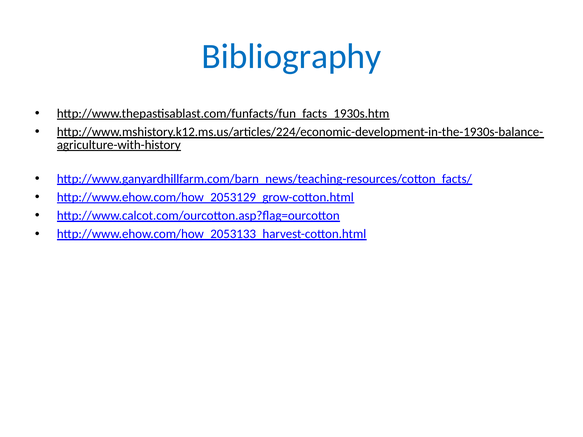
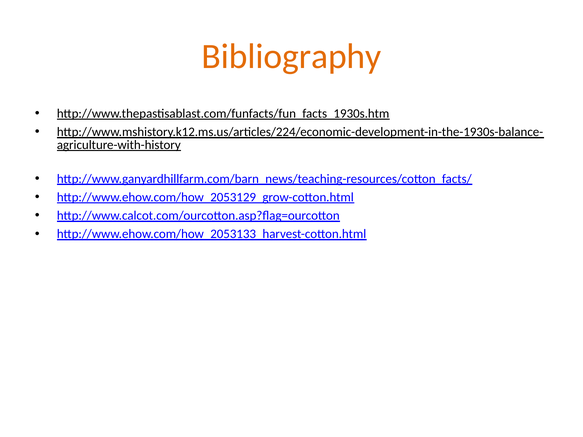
Bibliography colour: blue -> orange
